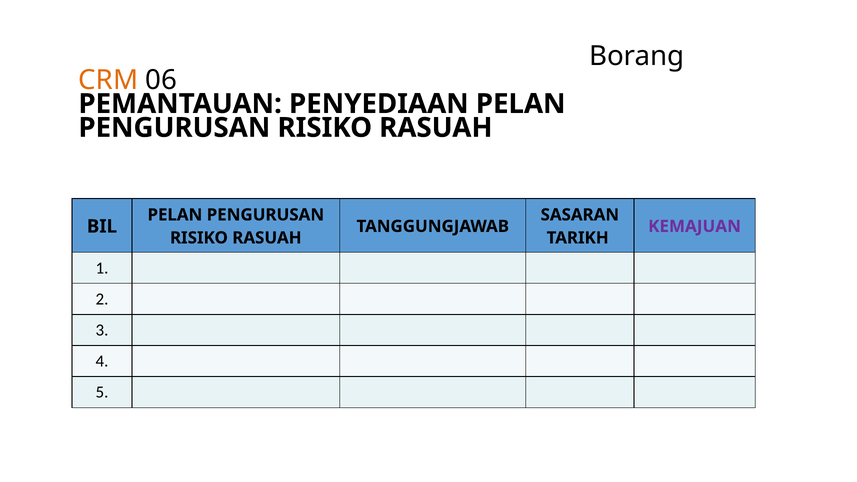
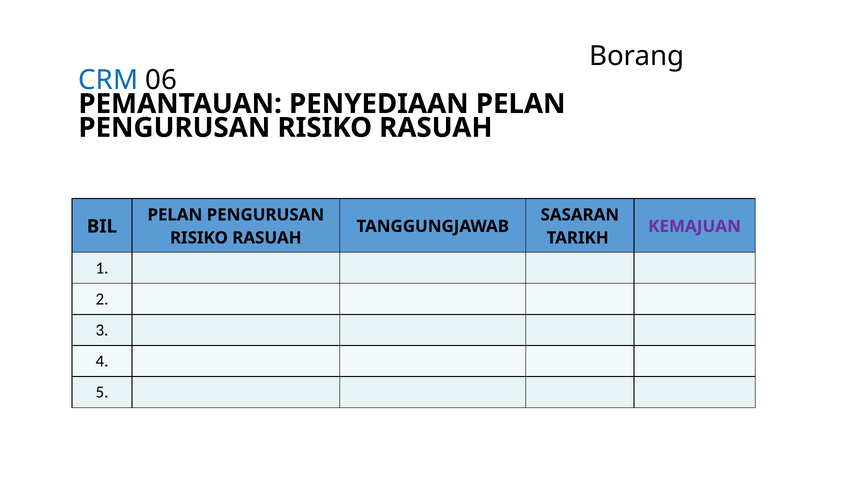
CRM colour: orange -> blue
